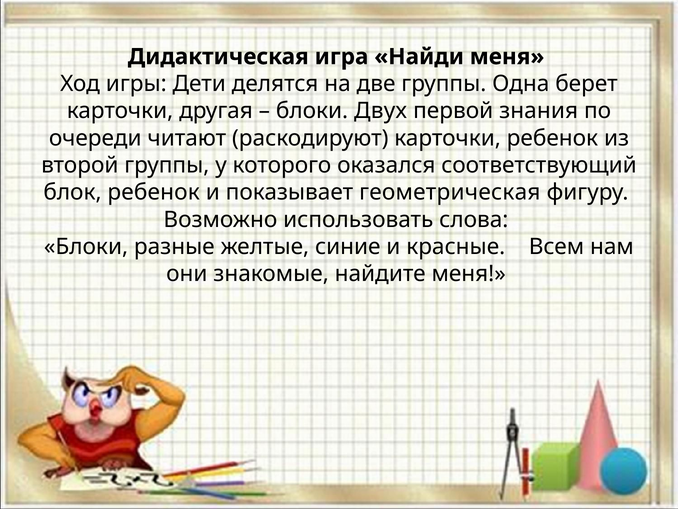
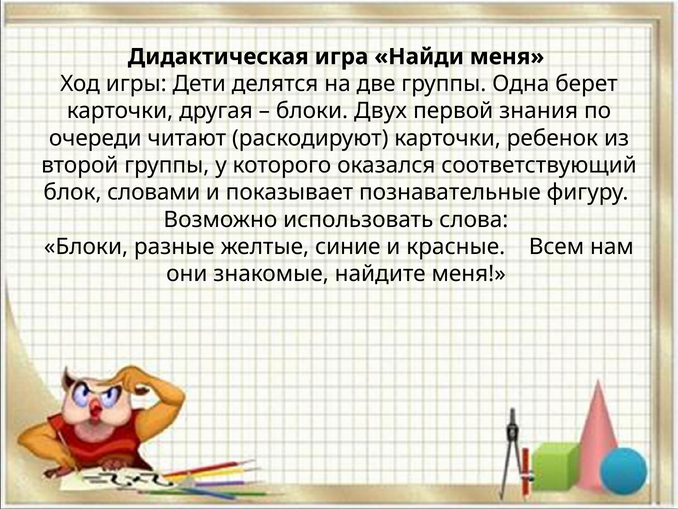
блок ребенок: ребенок -> словами
геометрическая: геометрическая -> познавательные
